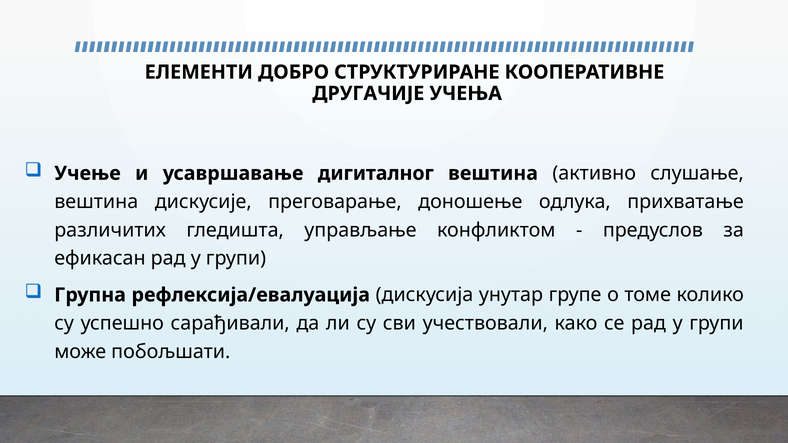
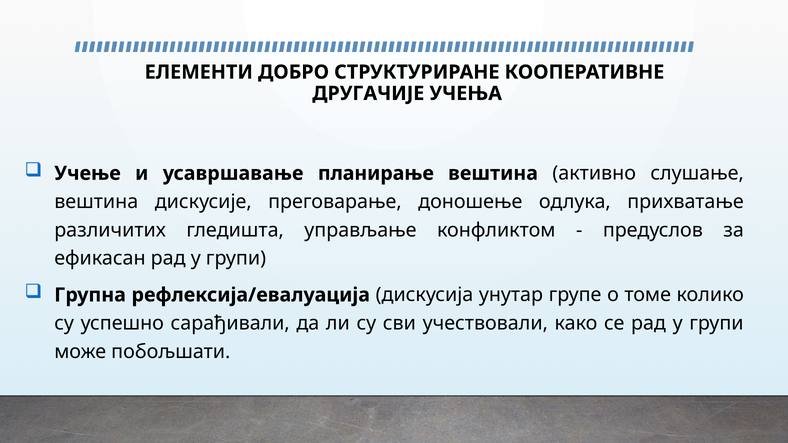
дигиталног: дигиталног -> планирање
